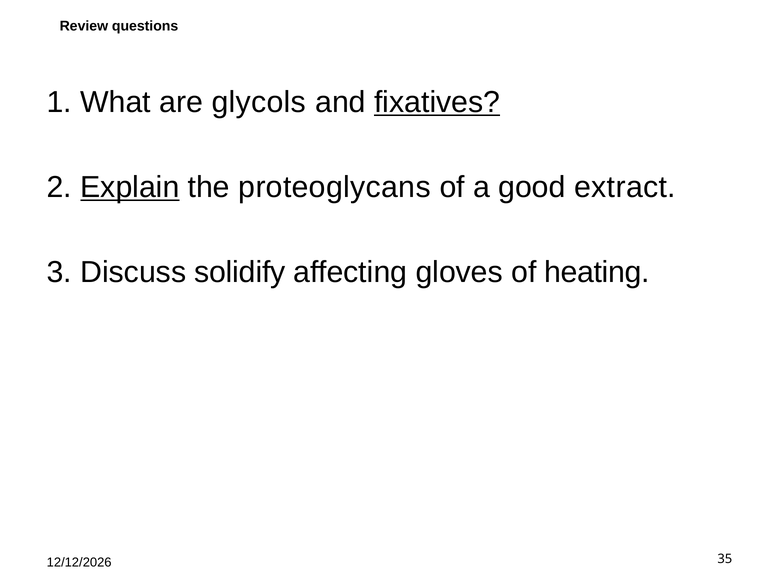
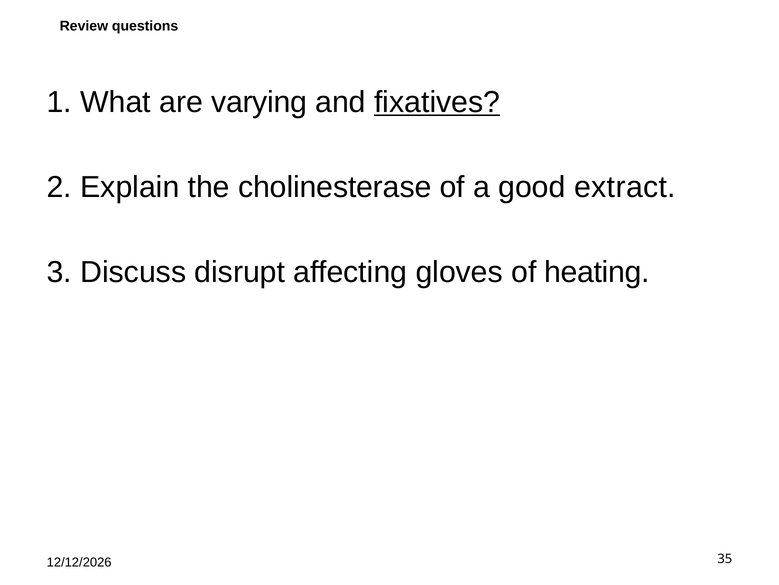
glycols: glycols -> varying
Explain underline: present -> none
proteoglycans: proteoglycans -> cholinesterase
solidify: solidify -> disrupt
